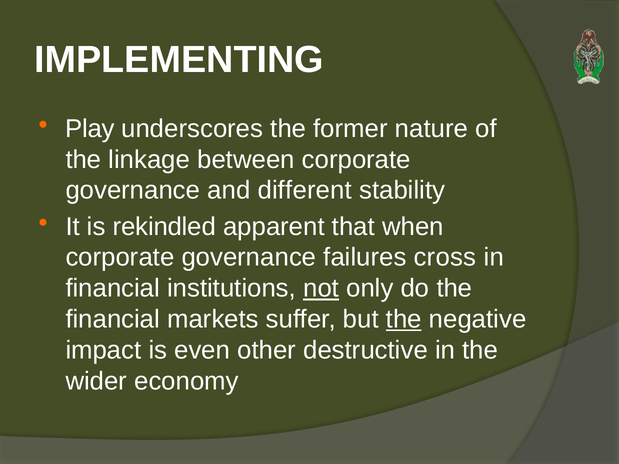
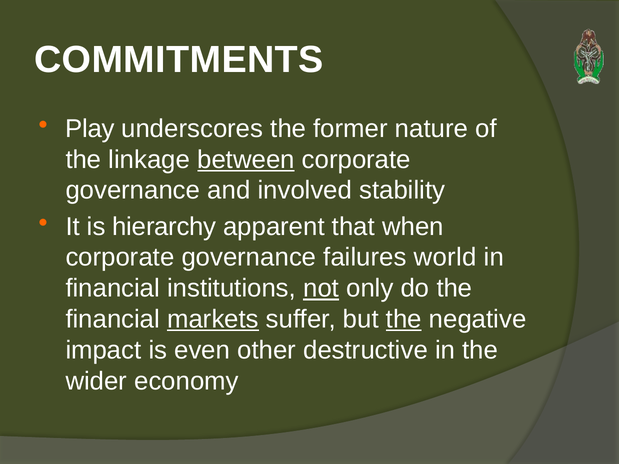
IMPLEMENTING: IMPLEMENTING -> COMMITMENTS
between underline: none -> present
different: different -> involved
rekindled: rekindled -> hierarchy
cross: cross -> world
markets underline: none -> present
